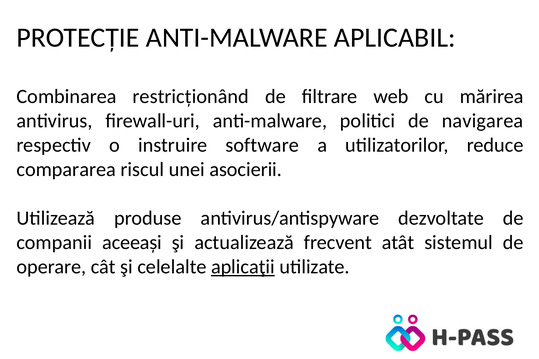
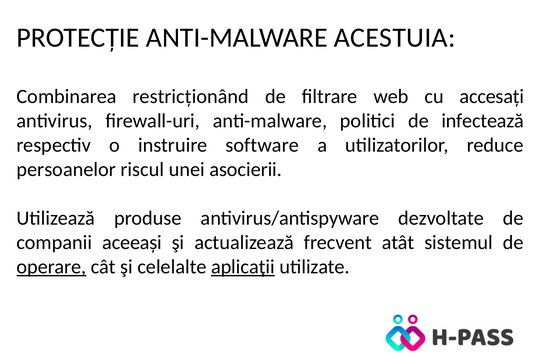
APLICABIL: APLICABIL -> ACESTUIA
mărirea: mărirea -> accesați
navigarea: navigarea -> infectează
compararea: compararea -> persoanelor
operare underline: none -> present
